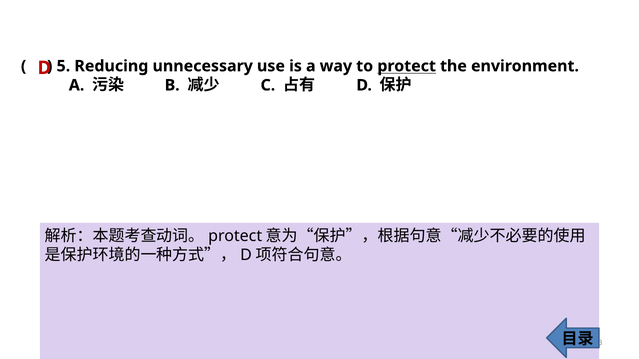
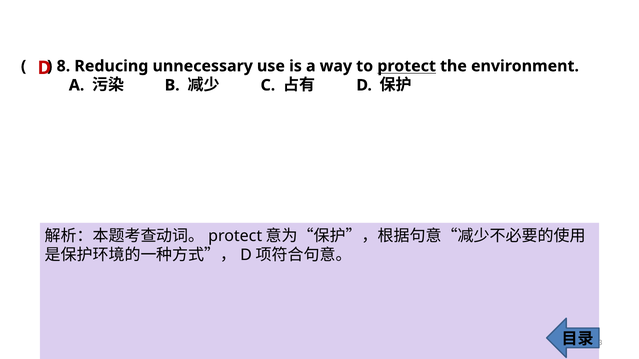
5: 5 -> 8
